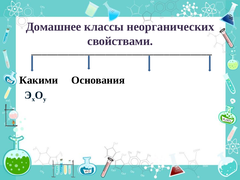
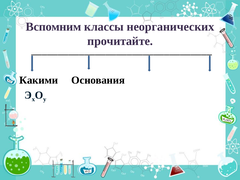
Домашнее: Домашнее -> Вспомним
свойствами: свойствами -> прочитайте
